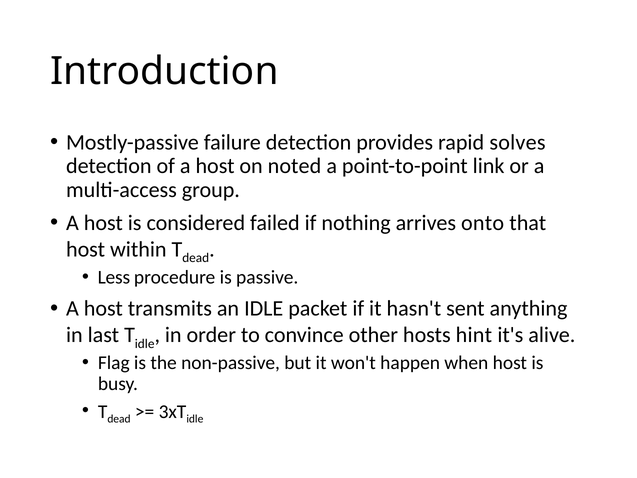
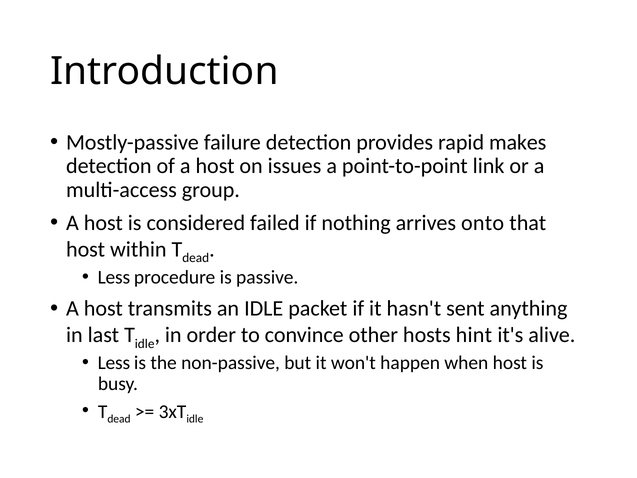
solves: solves -> makes
noted: noted -> issues
Flag at (114, 363): Flag -> Less
